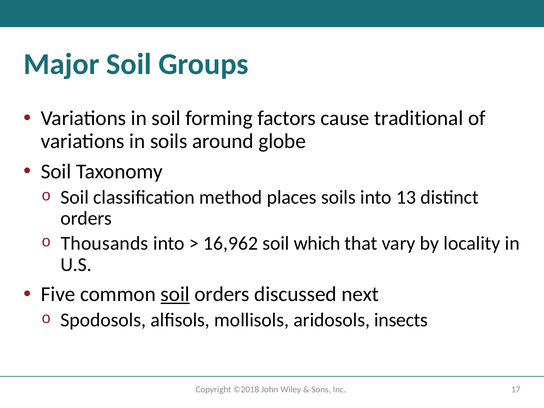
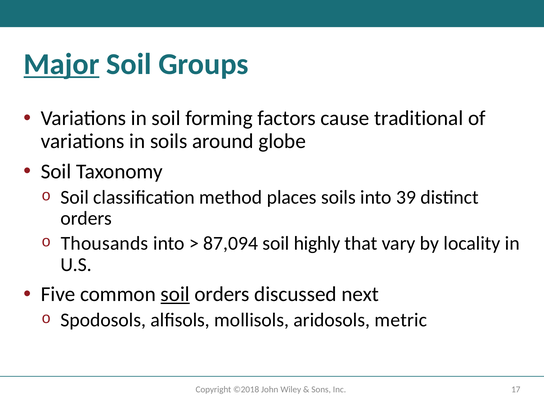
Major underline: none -> present
13: 13 -> 39
16,962: 16,962 -> 87,094
which: which -> highly
insects: insects -> metric
